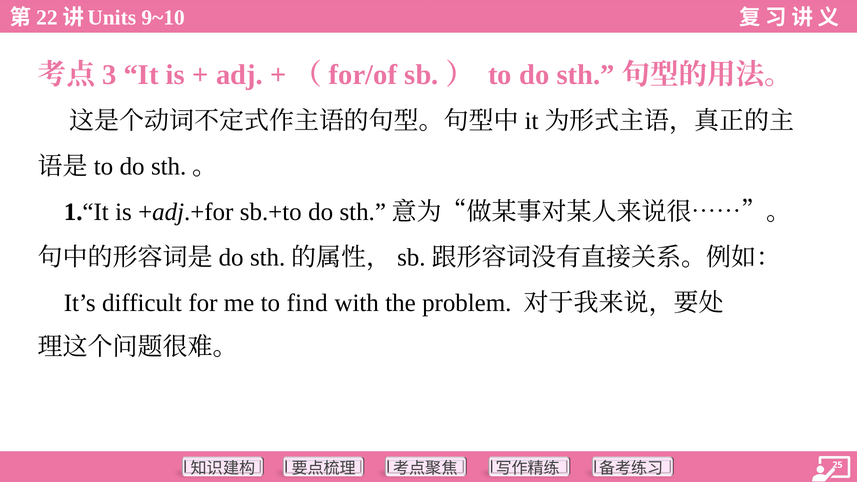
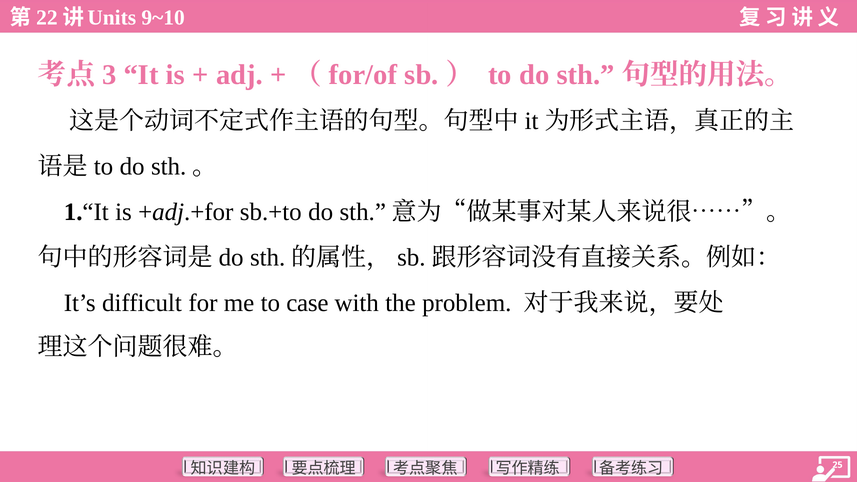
find: find -> case
